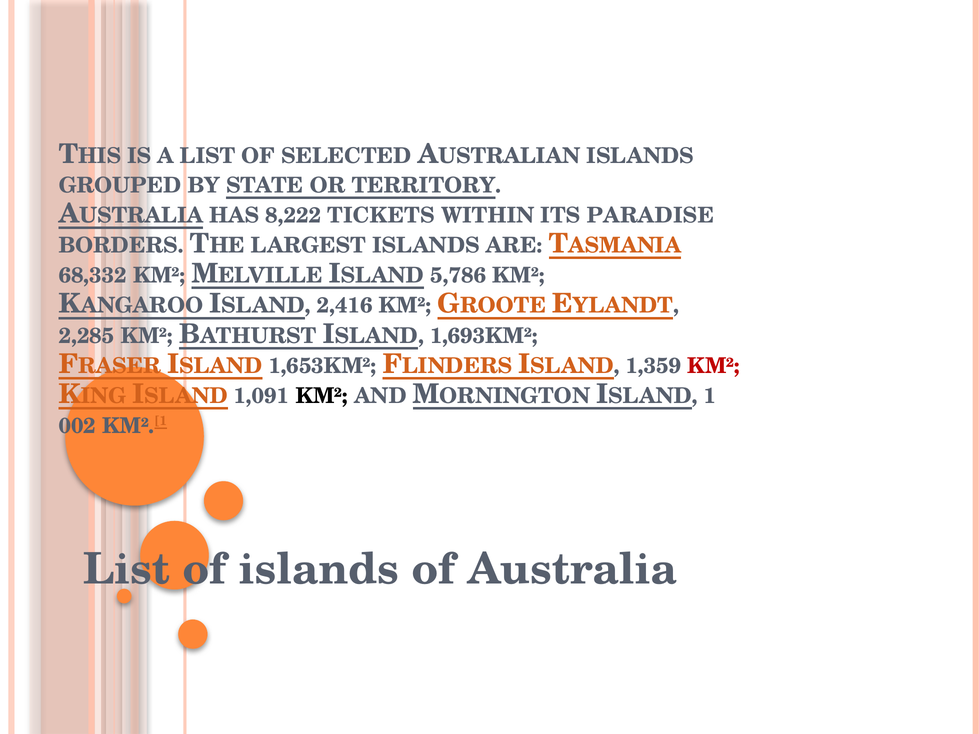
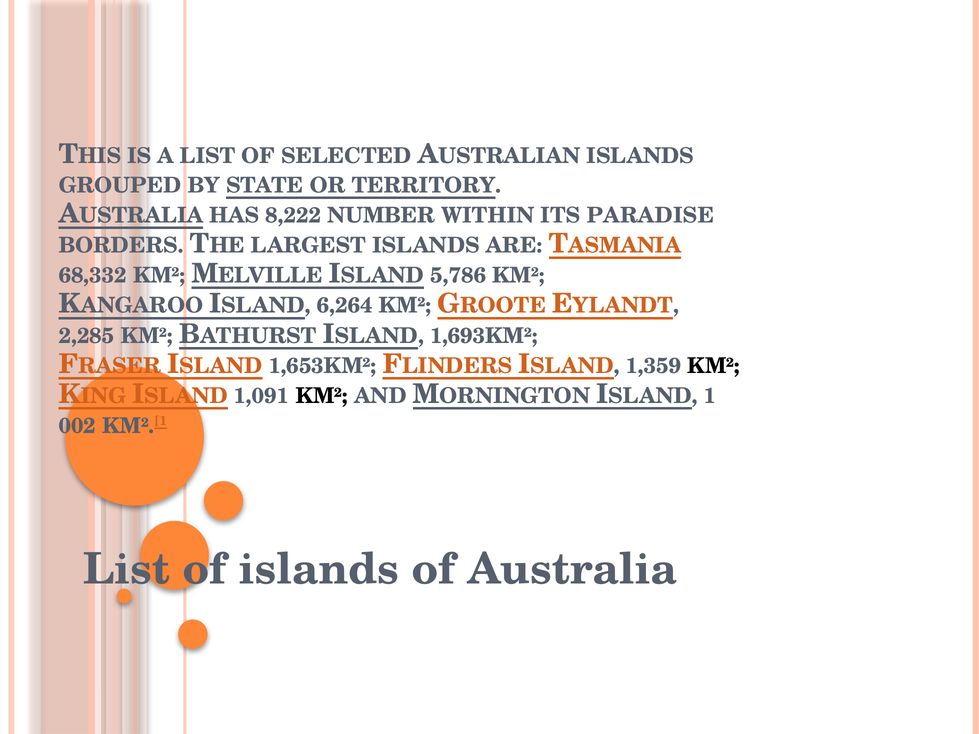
TICKETS: TICKETS -> NUMBER
2,416: 2,416 -> 6,264
KM² at (714, 366) colour: red -> black
